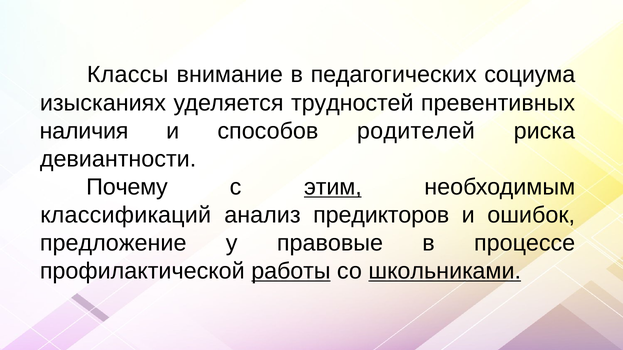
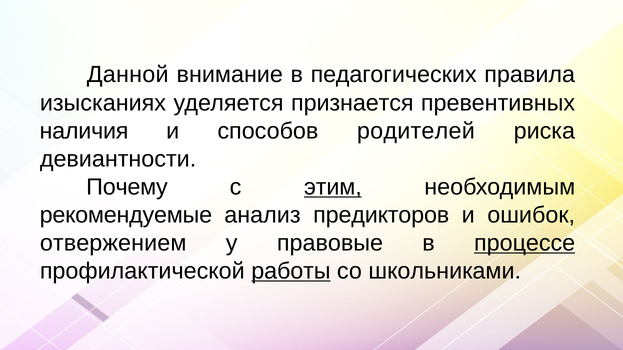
Классы: Классы -> Данной
социума: социума -> правила
трудностей: трудностей -> признается
классификаций: классификаций -> рекомендуемые
предложение: предложение -> отвержением
процессе underline: none -> present
школьниками underline: present -> none
